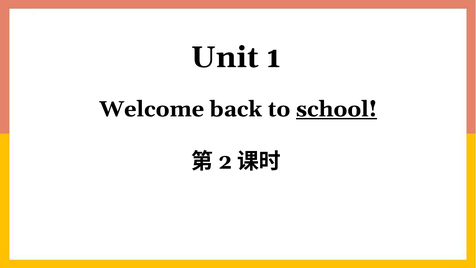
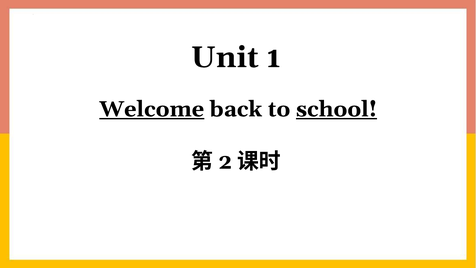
Welcome underline: none -> present
